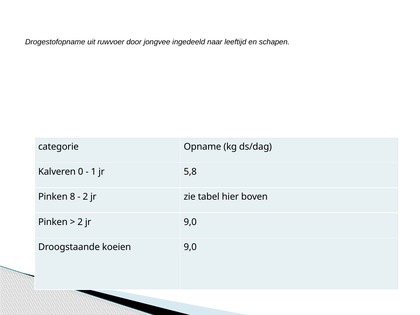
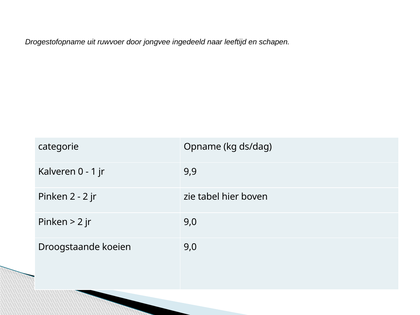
5,8: 5,8 -> 9,9
Pinken 8: 8 -> 2
